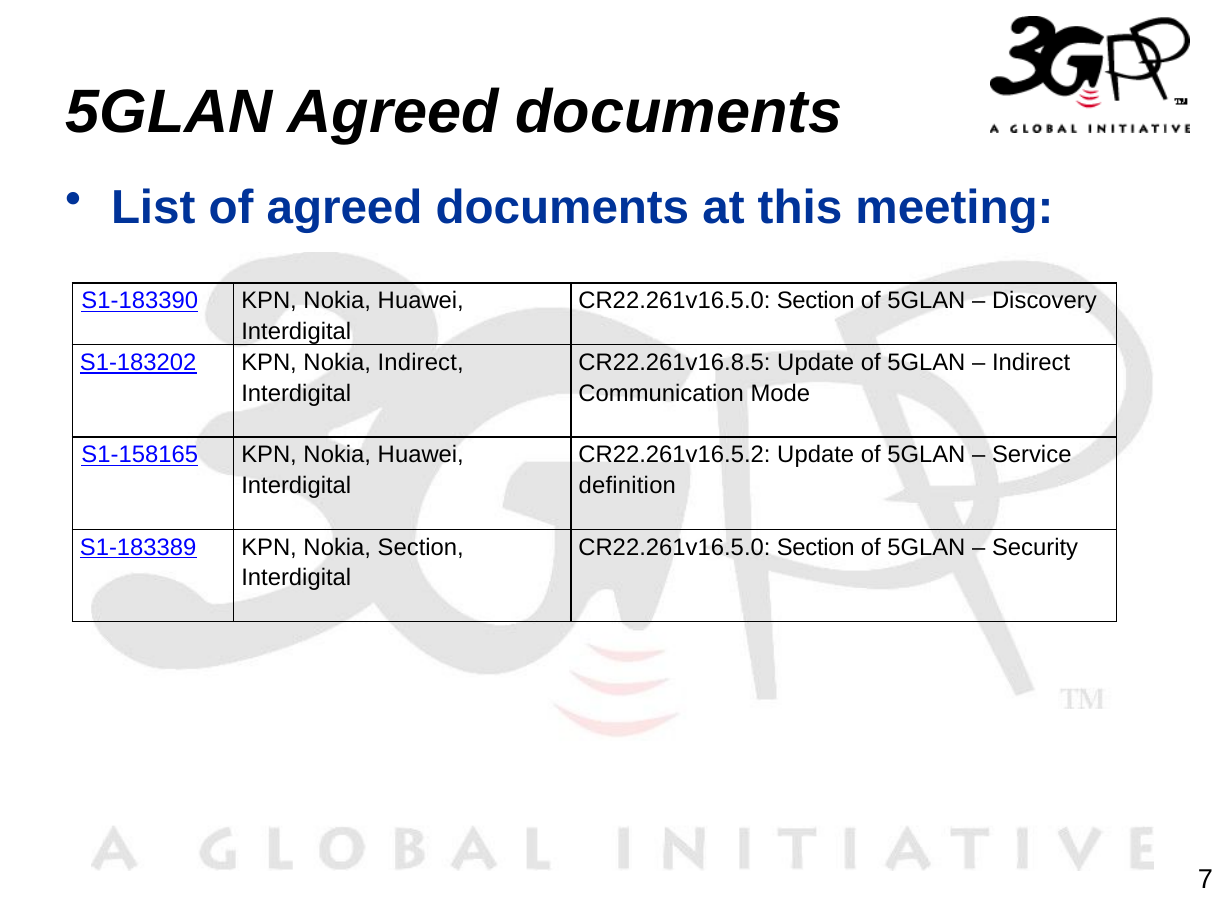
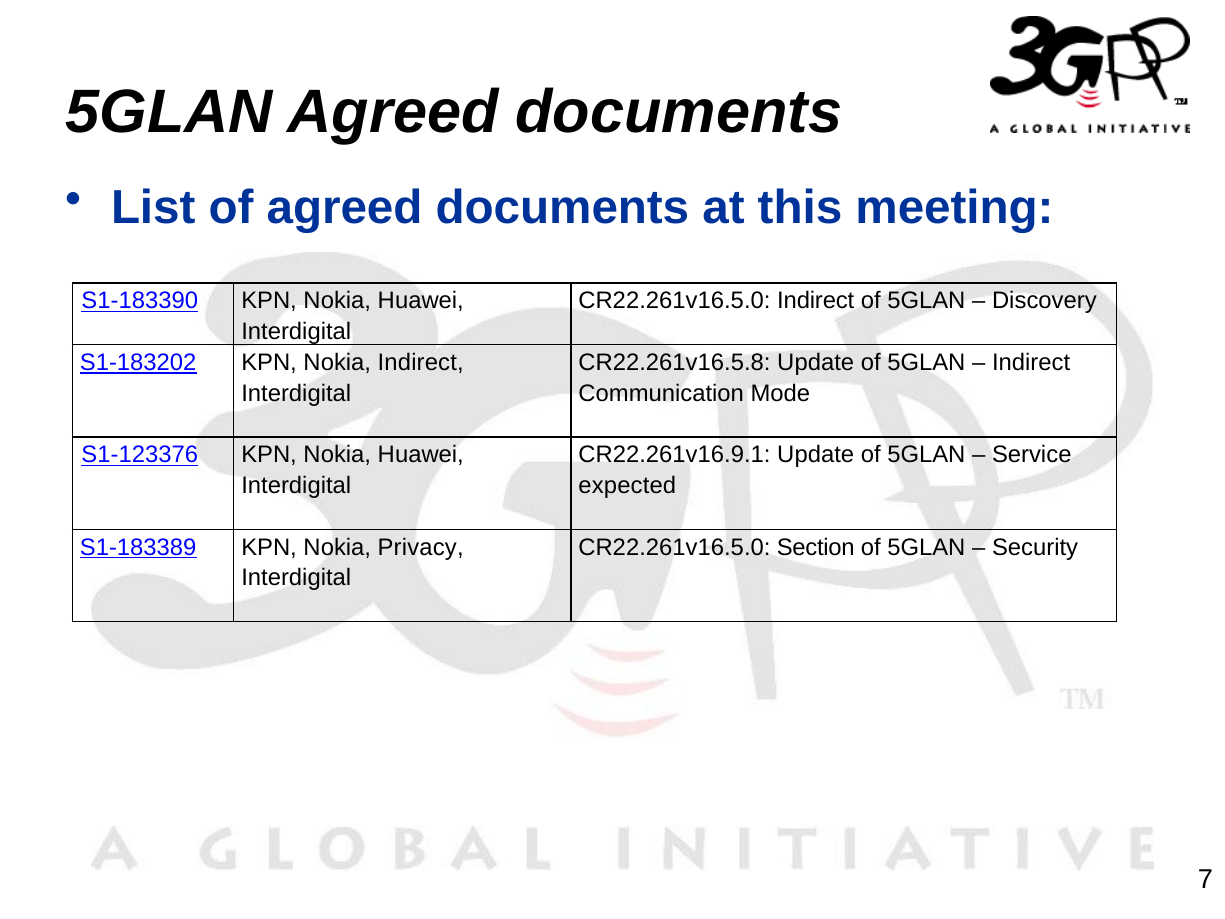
Section at (816, 301): Section -> Indirect
CR22.261v16.8.5: CR22.261v16.8.5 -> CR22.261v16.5.8
S1-158165: S1-158165 -> S1-123376
CR22.261v16.5.2: CR22.261v16.5.2 -> CR22.261v16.9.1
definition: definition -> expected
Nokia Section: Section -> Privacy
